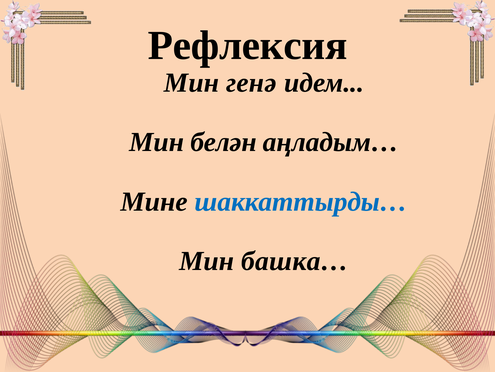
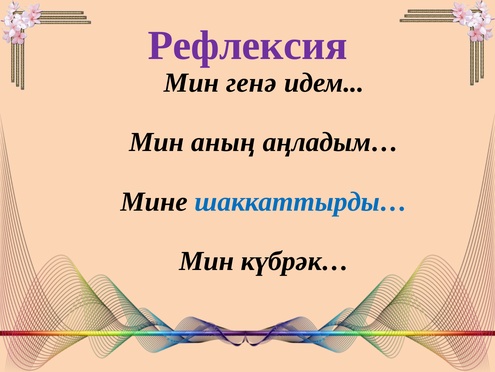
Рефлексия colour: black -> purple
белән: белән -> аның
башка…: башка… -> күбрәк…
